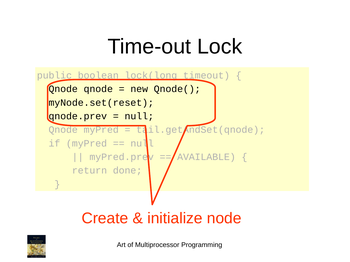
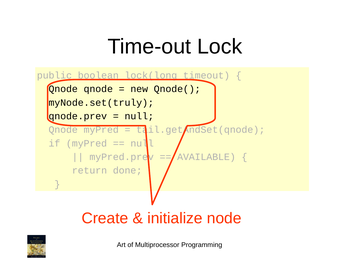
myNode.set(reset: myNode.set(reset -> myNode.set(truly
